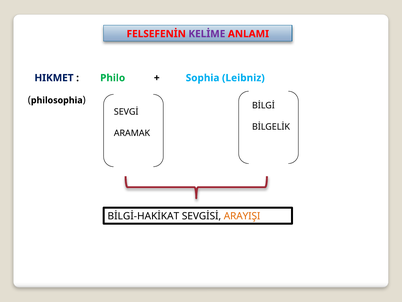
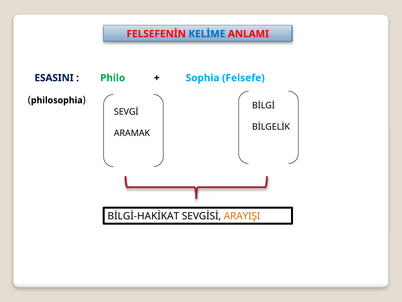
KELİME colour: purple -> blue
HIKMET: HIKMET -> ESASINI
Leibniz: Leibniz -> Felsefe
